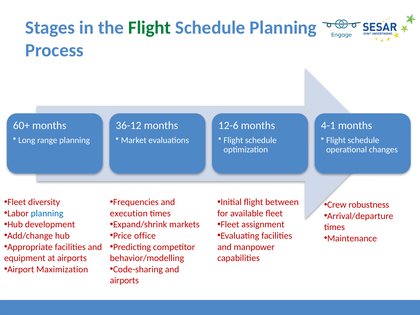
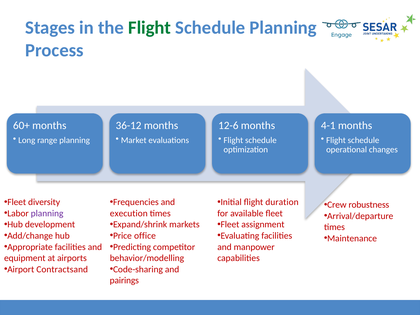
between: between -> duration
planning at (47, 213) colour: blue -> purple
Maximization: Maximization -> Contractsand
airports at (124, 281): airports -> pairings
